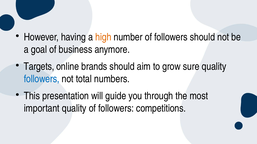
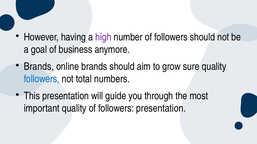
high colour: orange -> purple
Targets at (39, 67): Targets -> Brands
followers competitions: competitions -> presentation
